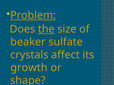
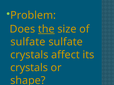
Problem underline: present -> none
beaker at (28, 42): beaker -> sulfate
growth at (29, 68): growth -> crystals
